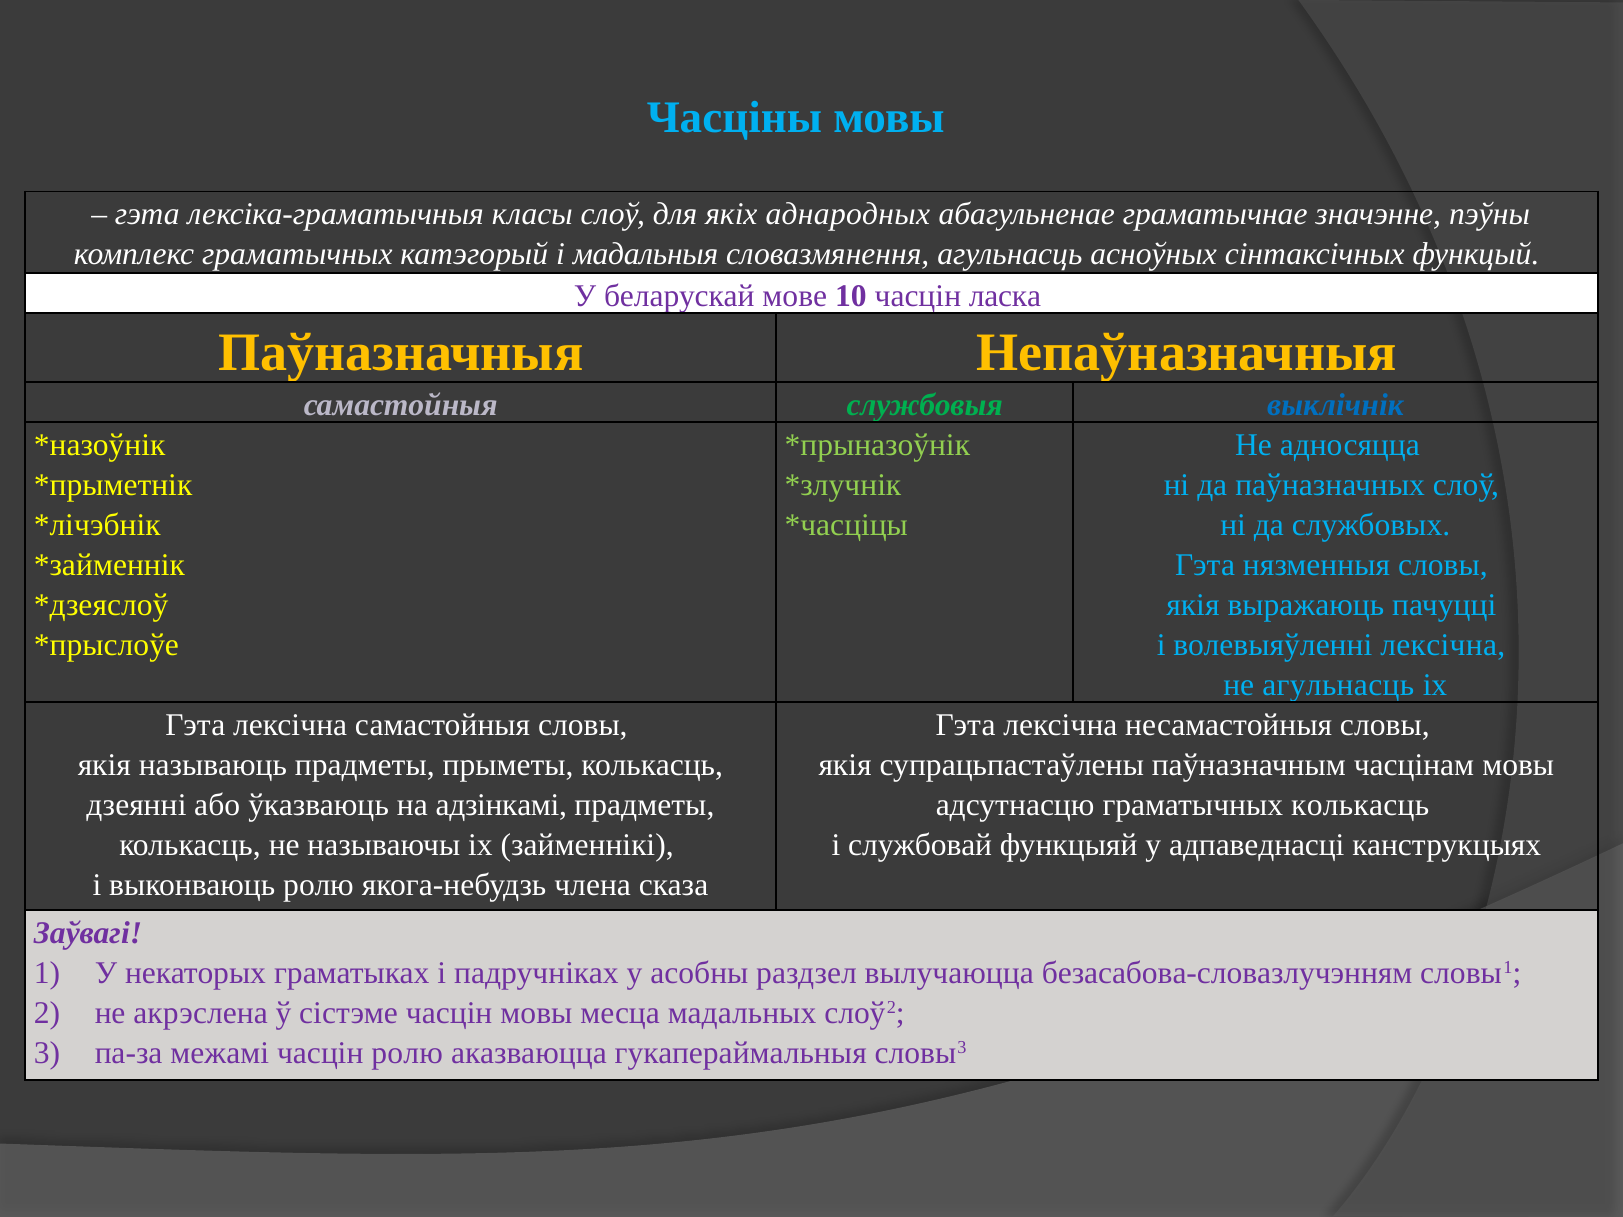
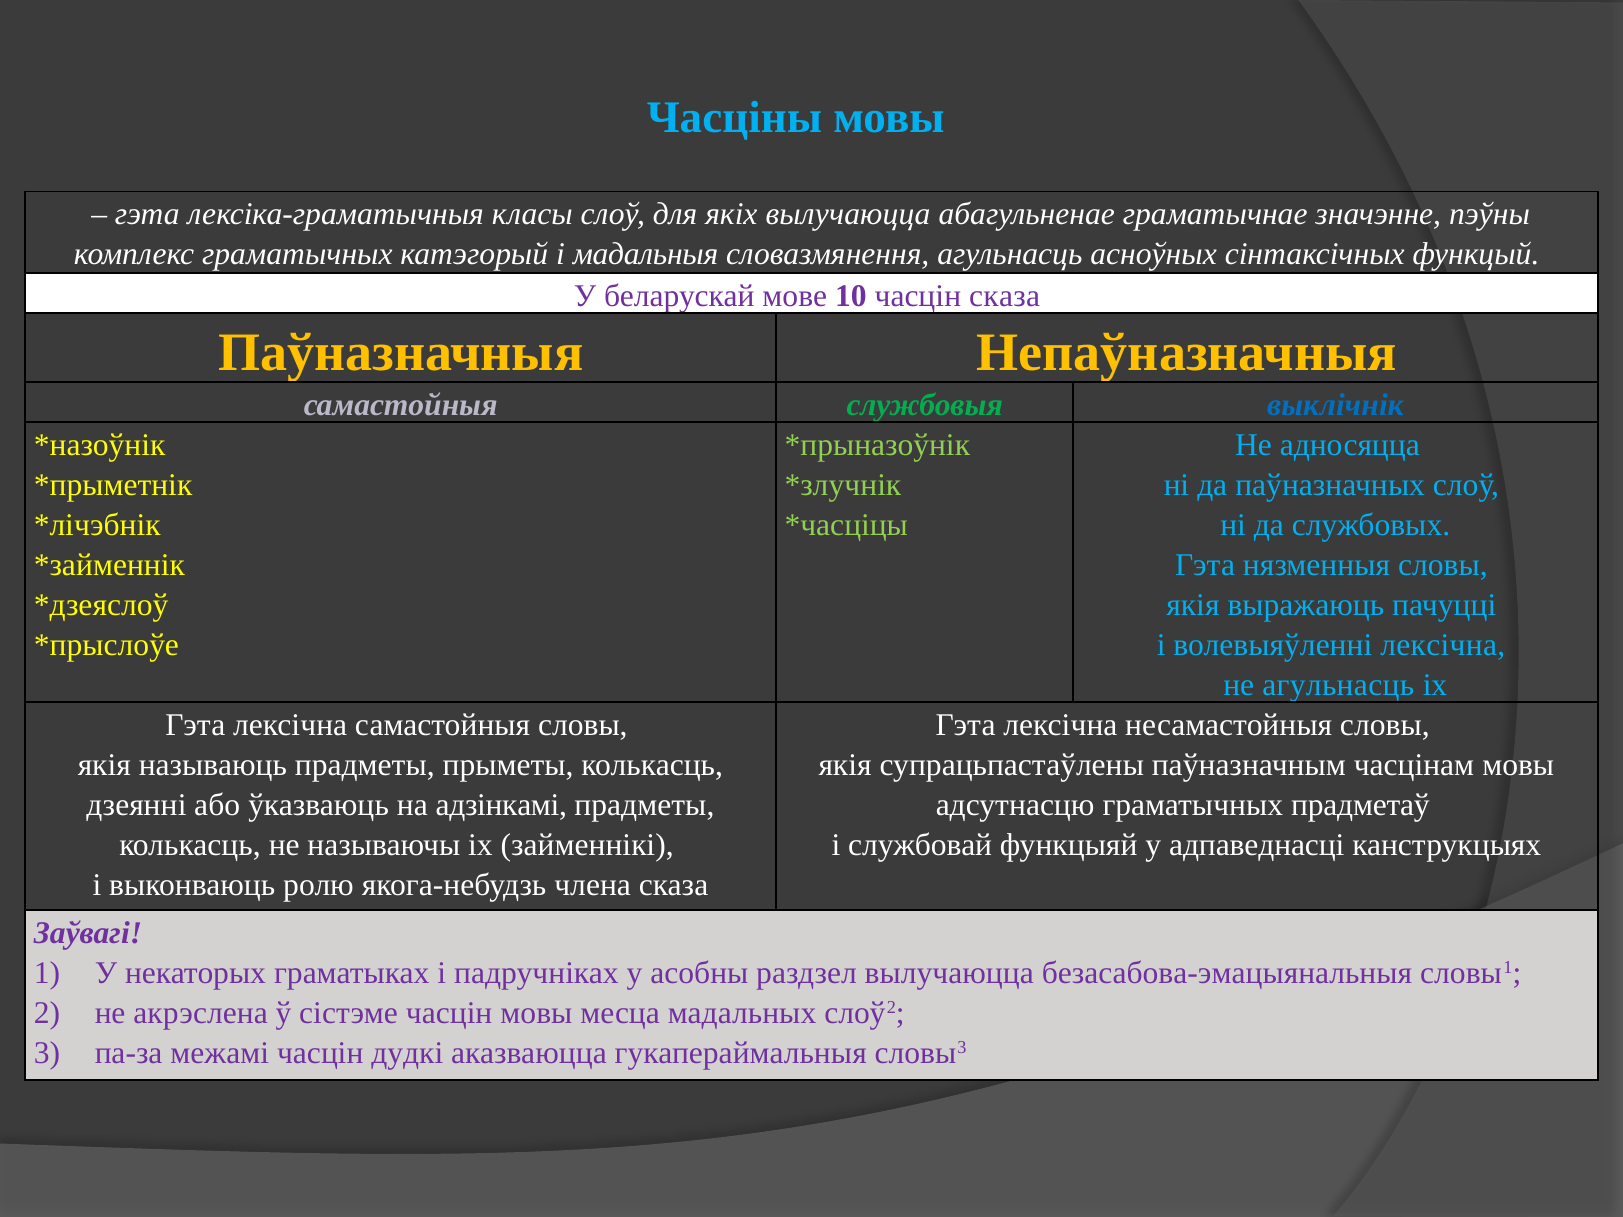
якіх аднародных: аднародных -> вылучаюцца
часцін ласка: ласка -> сказа
граматычных колькасць: колькасць -> прадметаў
безасабова-словазлучэнням: безасабова-словазлучэнням -> безасабова-эмацыянальныя
часцін ролю: ролю -> дудкі
